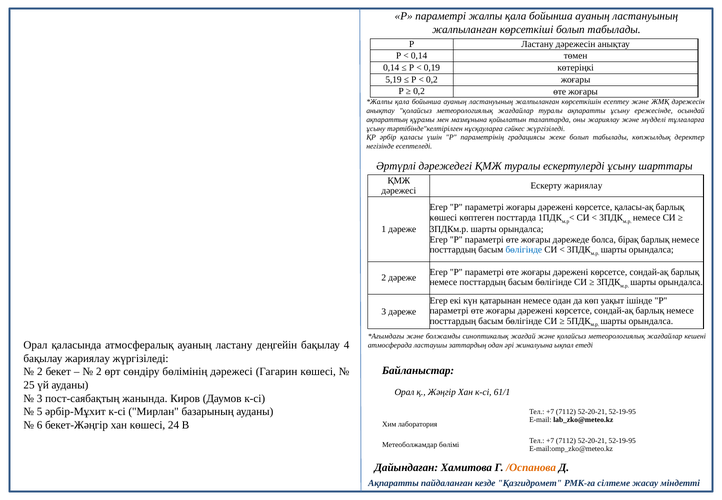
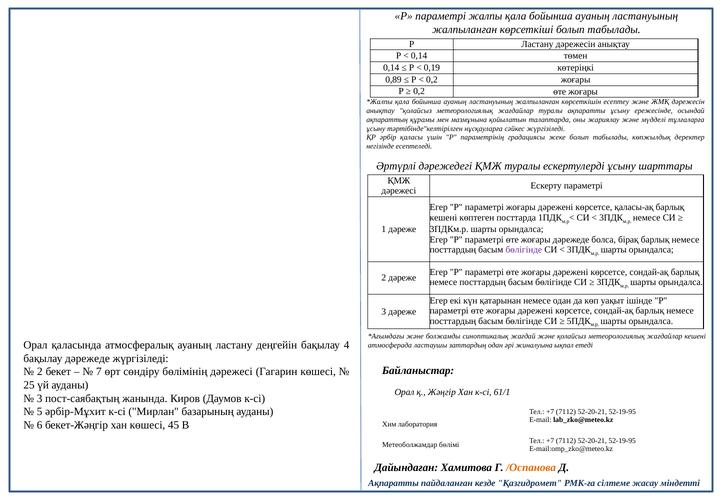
5,19: 5,19 -> 0,89
Ескерту жариялау: жариялау -> параметрі
көшесі at (443, 218): көшесі -> кешені
бөлігінде at (524, 250) colour: blue -> purple
бақылау жариялау: жариялау -> дәрежеде
2 at (99, 372): 2 -> 7
24: 24 -> 45
